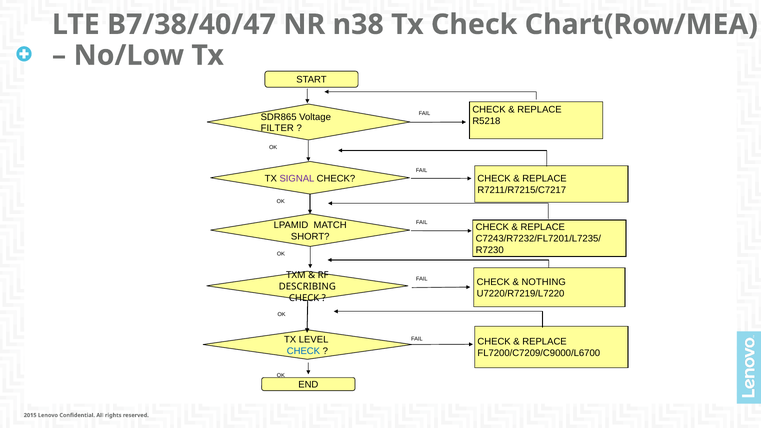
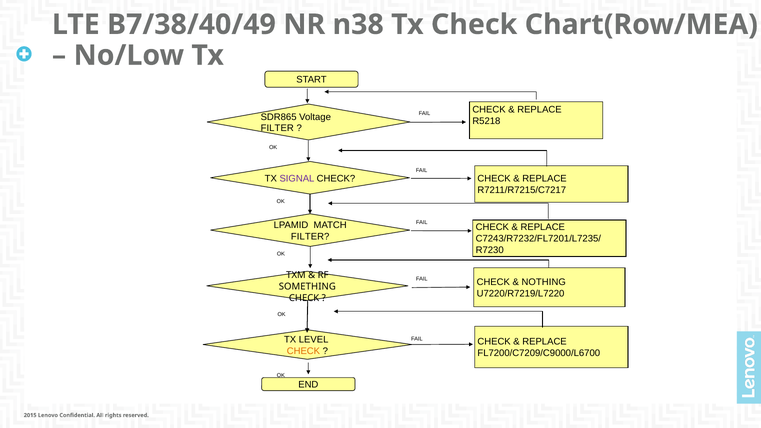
B7/38/40/47: B7/38/40/47 -> B7/38/40/49
SHORT at (310, 236): SHORT -> FILTER
DESCRIBING: DESCRIBING -> SOMETHING
CHECK at (303, 351) colour: blue -> orange
